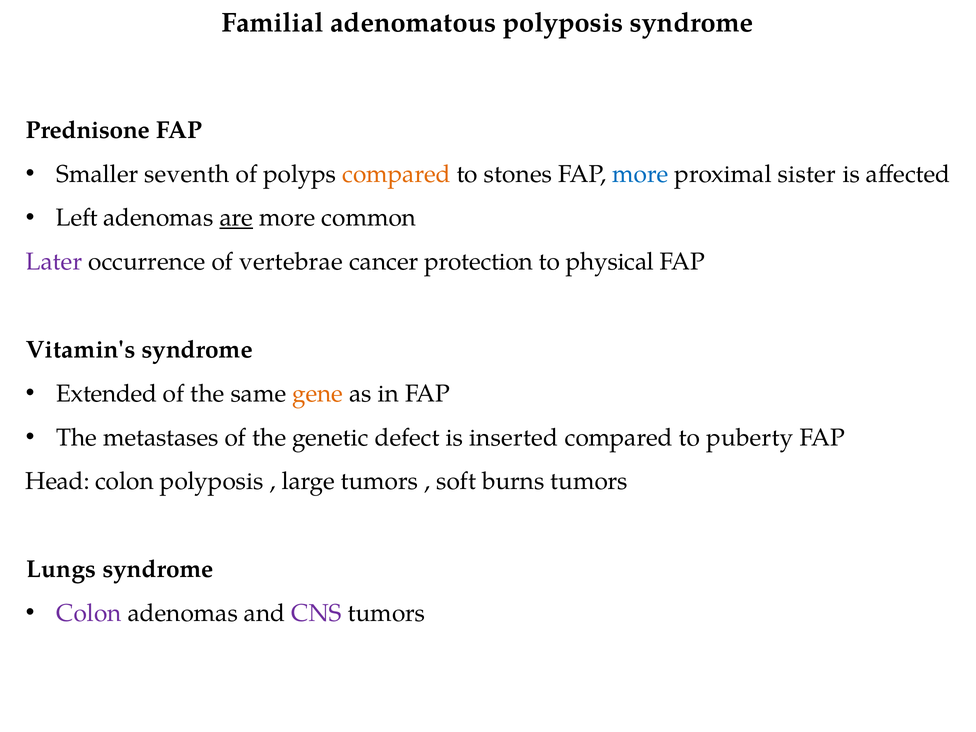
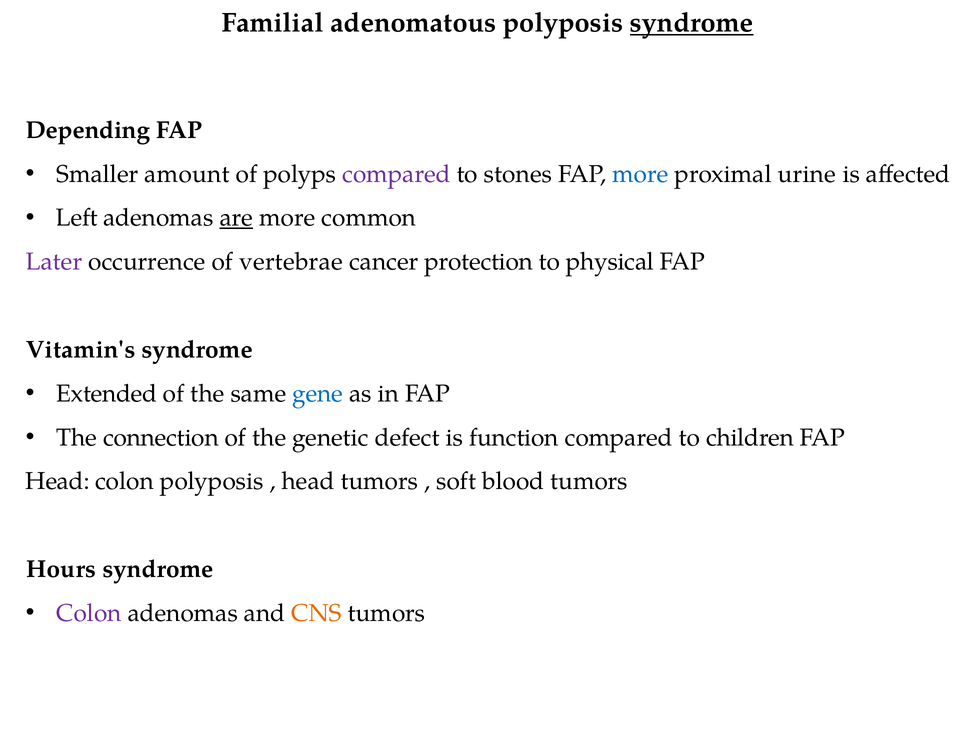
syndrome at (692, 23) underline: none -> present
Prednisone: Prednisone -> Depending
seventh: seventh -> amount
compared at (397, 174) colour: orange -> purple
sister: sister -> urine
gene colour: orange -> blue
metastases: metastases -> connection
inserted: inserted -> function
puberty: puberty -> children
large at (308, 481): large -> head
burns: burns -> blood
Lungs: Lungs -> Hours
CNS colour: purple -> orange
